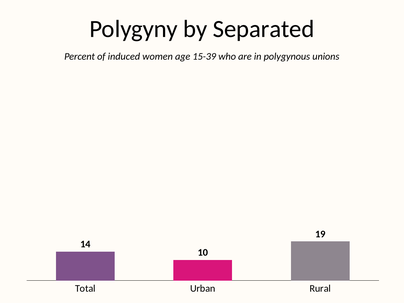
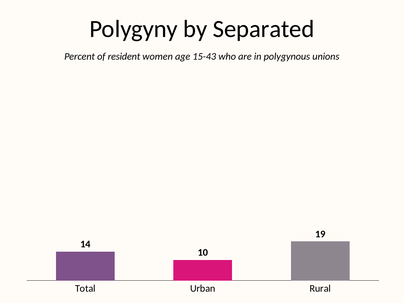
induced: induced -> resident
15-39: 15-39 -> 15-43
